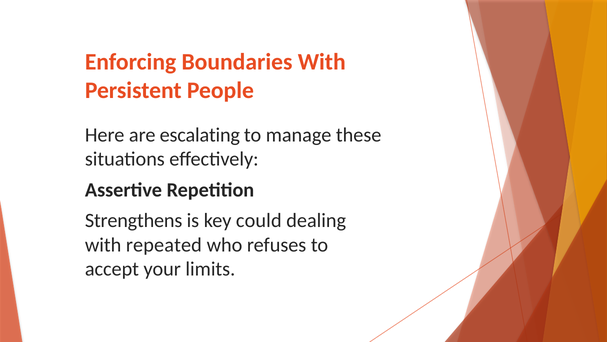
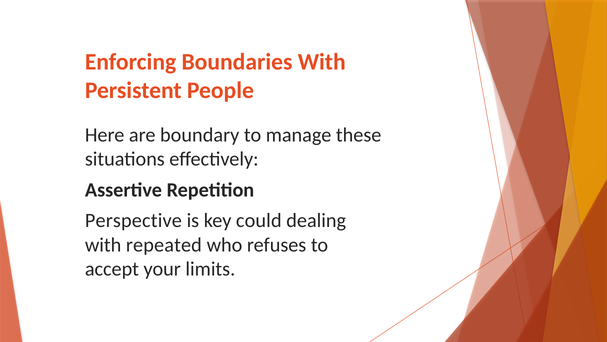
escalating: escalating -> boundary
Strengthens: Strengthens -> Perspective
